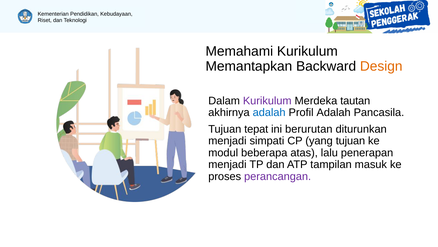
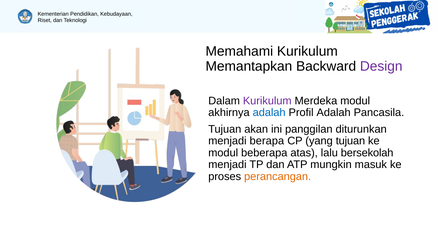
Design colour: orange -> purple
Merdeka tautan: tautan -> modul
tepat: tepat -> akan
berurutan: berurutan -> panggilan
simpati: simpati -> berapa
penerapan: penerapan -> bersekolah
tampilan: tampilan -> mungkin
perancangan colour: purple -> orange
